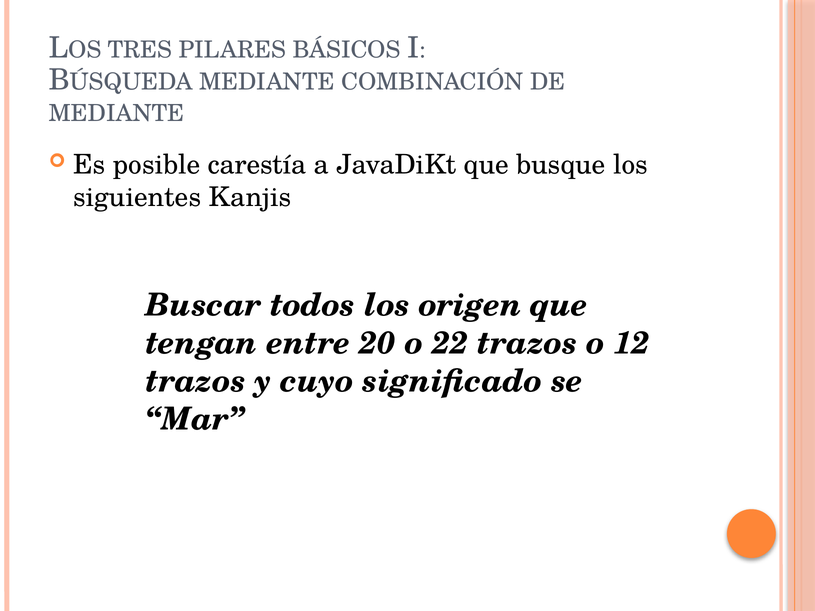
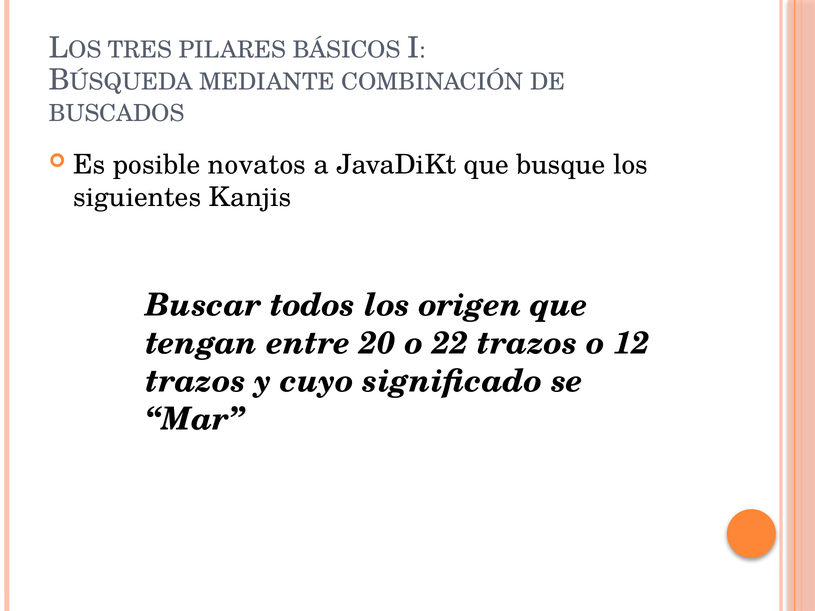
MEDIANTE at (117, 114): MEDIANTE -> BUSCADOS
carestía: carestía -> novatos
